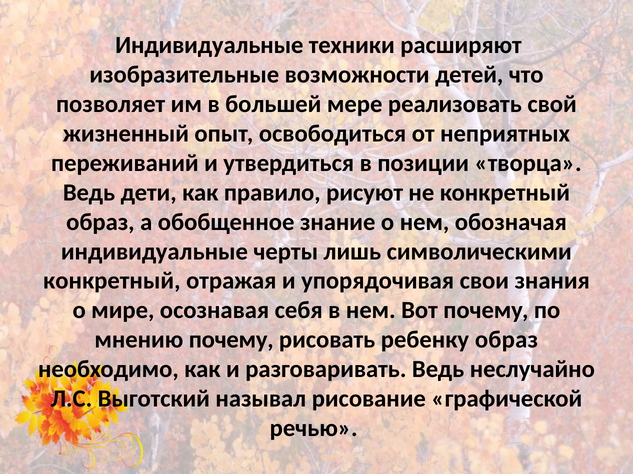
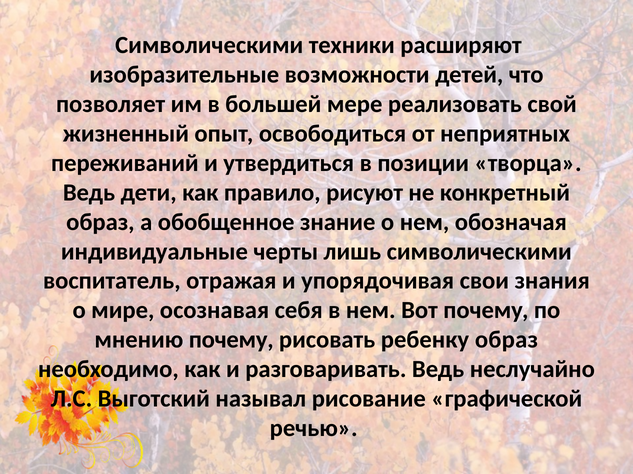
Индивидуальные at (209, 45): Индивидуальные -> Символическими
конкретный at (112, 281): конкретный -> воспитатель
